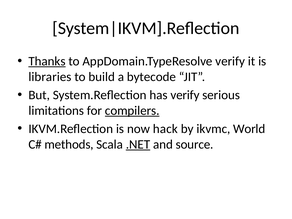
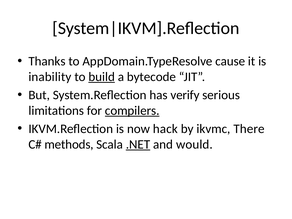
Thanks underline: present -> none
AppDomain.TypeResolve verify: verify -> cause
libraries: libraries -> inability
build underline: none -> present
World: World -> There
source: source -> would
